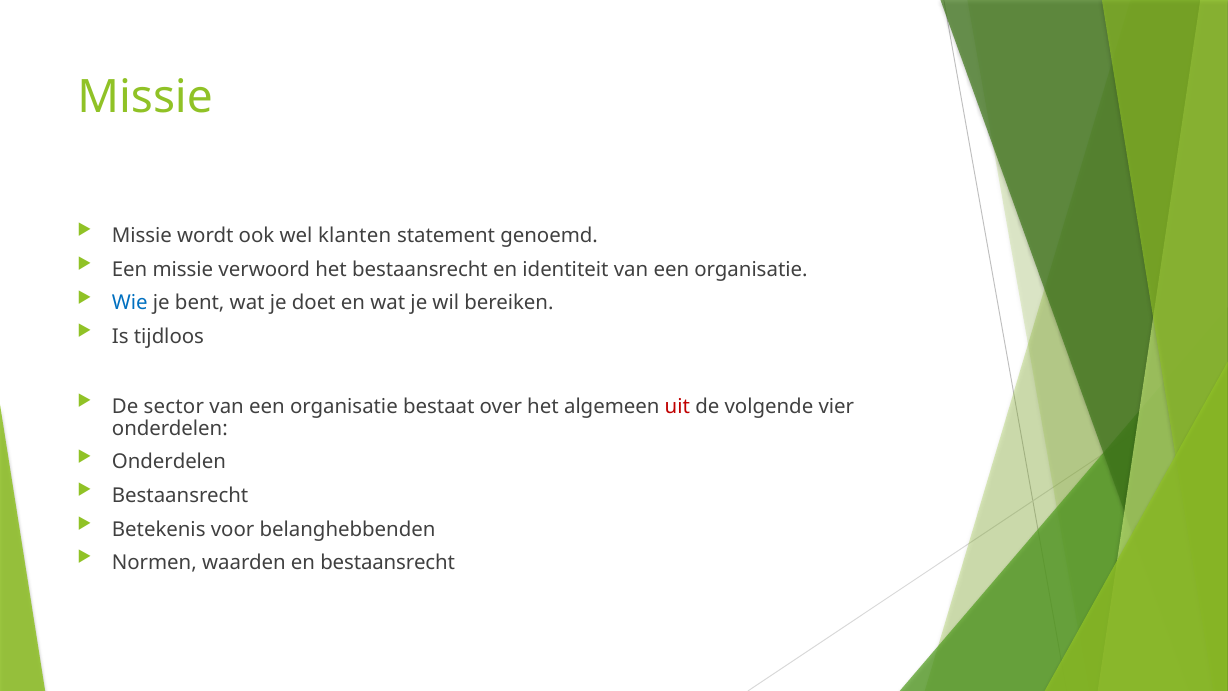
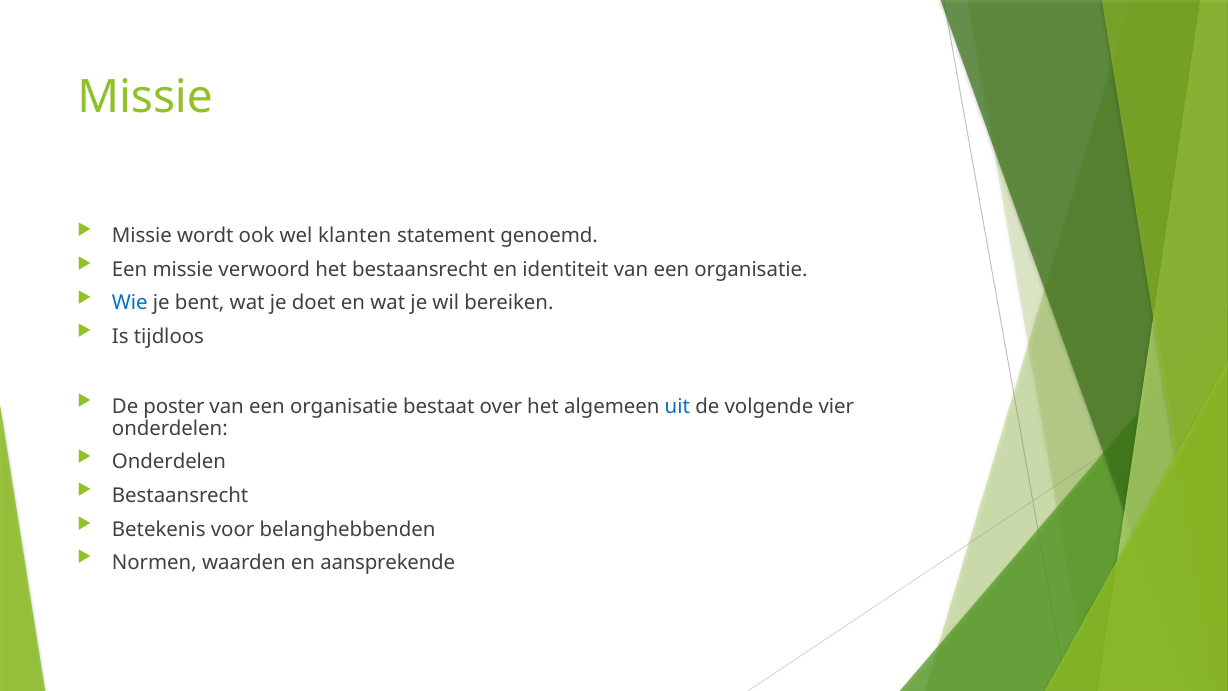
sector: sector -> poster
uit colour: red -> blue
en bestaansrecht: bestaansrecht -> aansprekende
